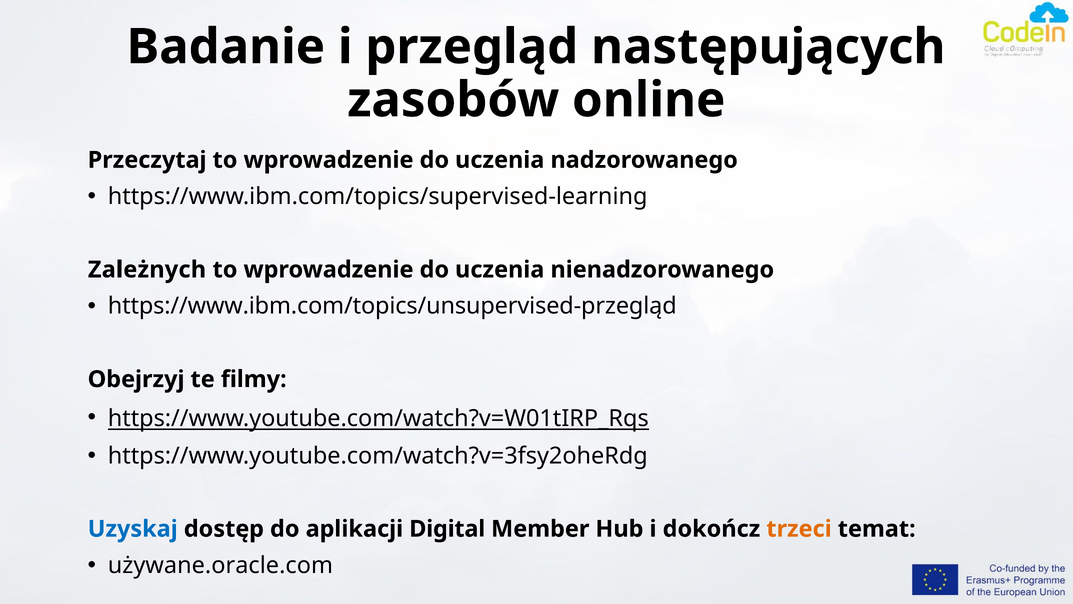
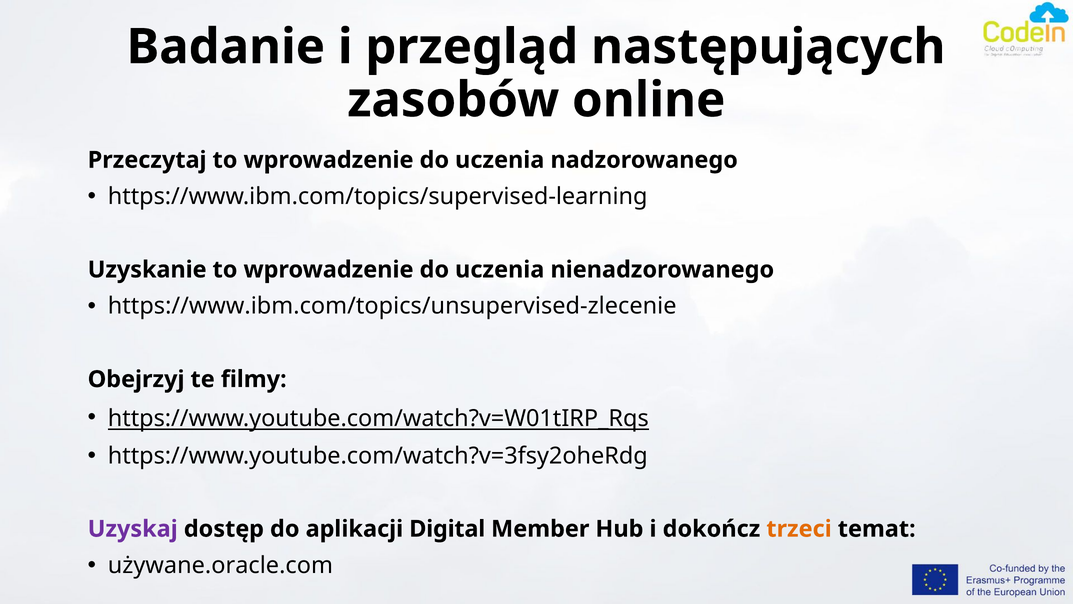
Zależnych: Zależnych -> Uzyskanie
https://www.ibm.com/topics/unsupervised-przegląd: https://www.ibm.com/topics/unsupervised-przegląd -> https://www.ibm.com/topics/unsupervised-zlecenie
Uzyskaj colour: blue -> purple
